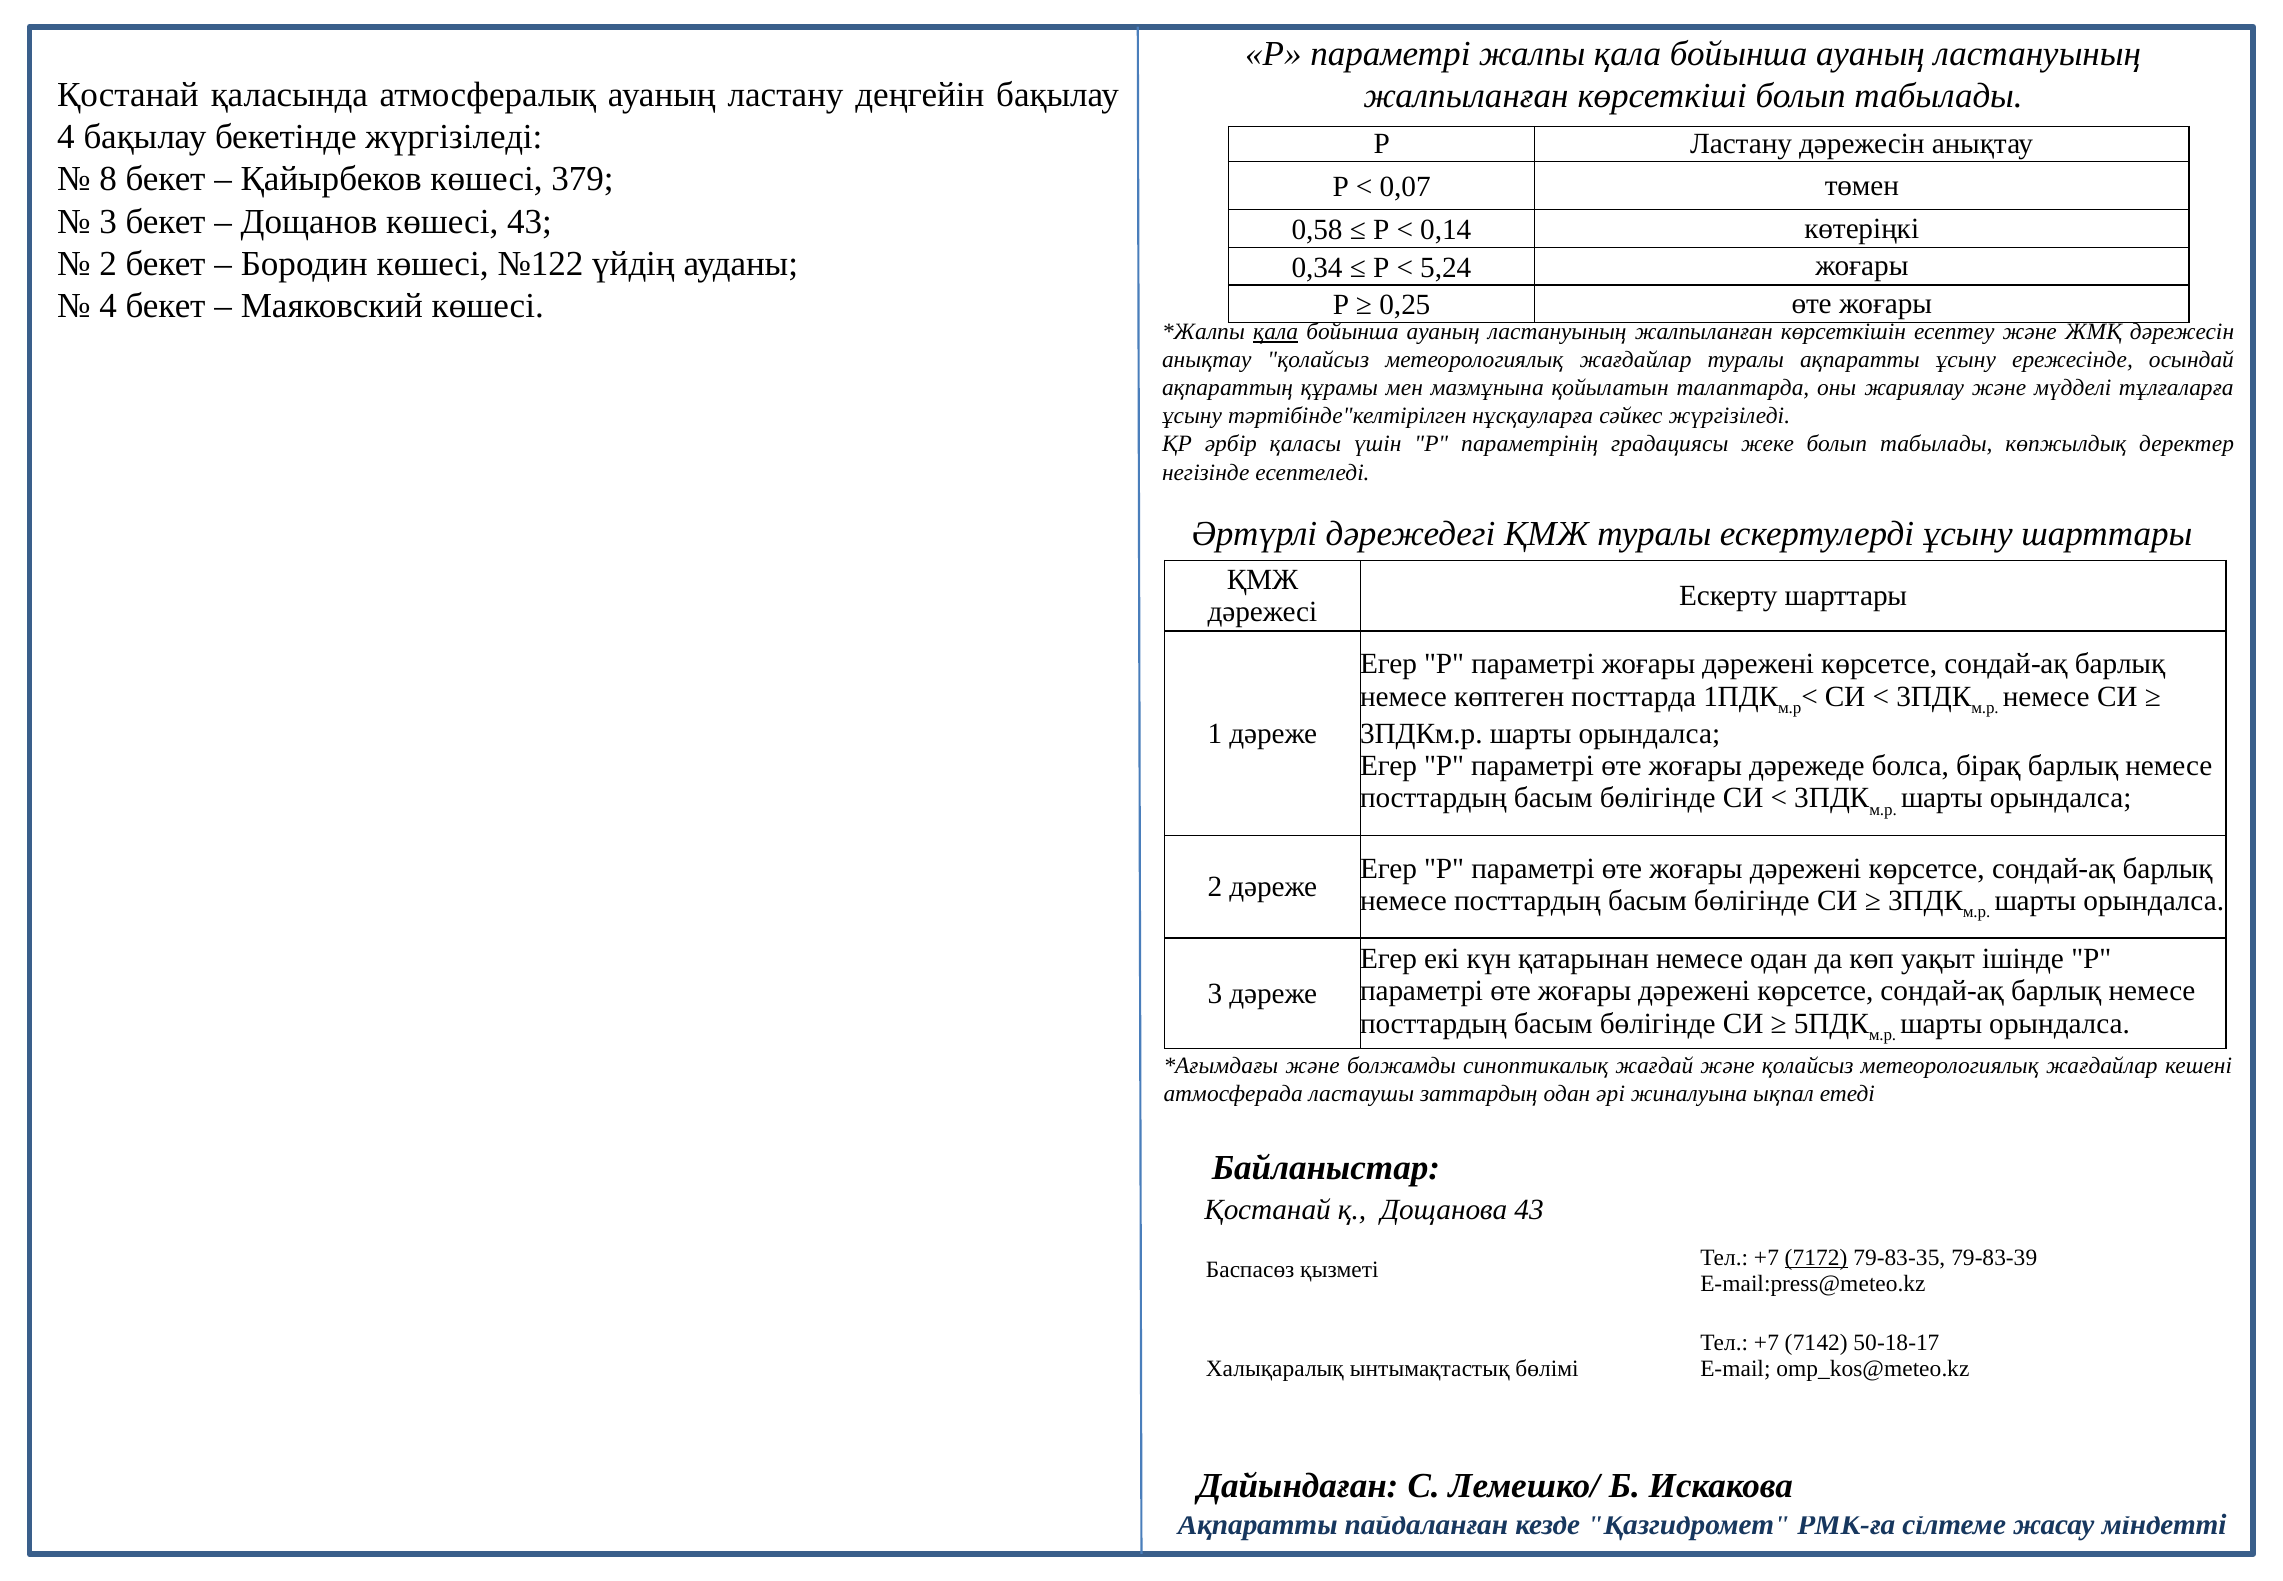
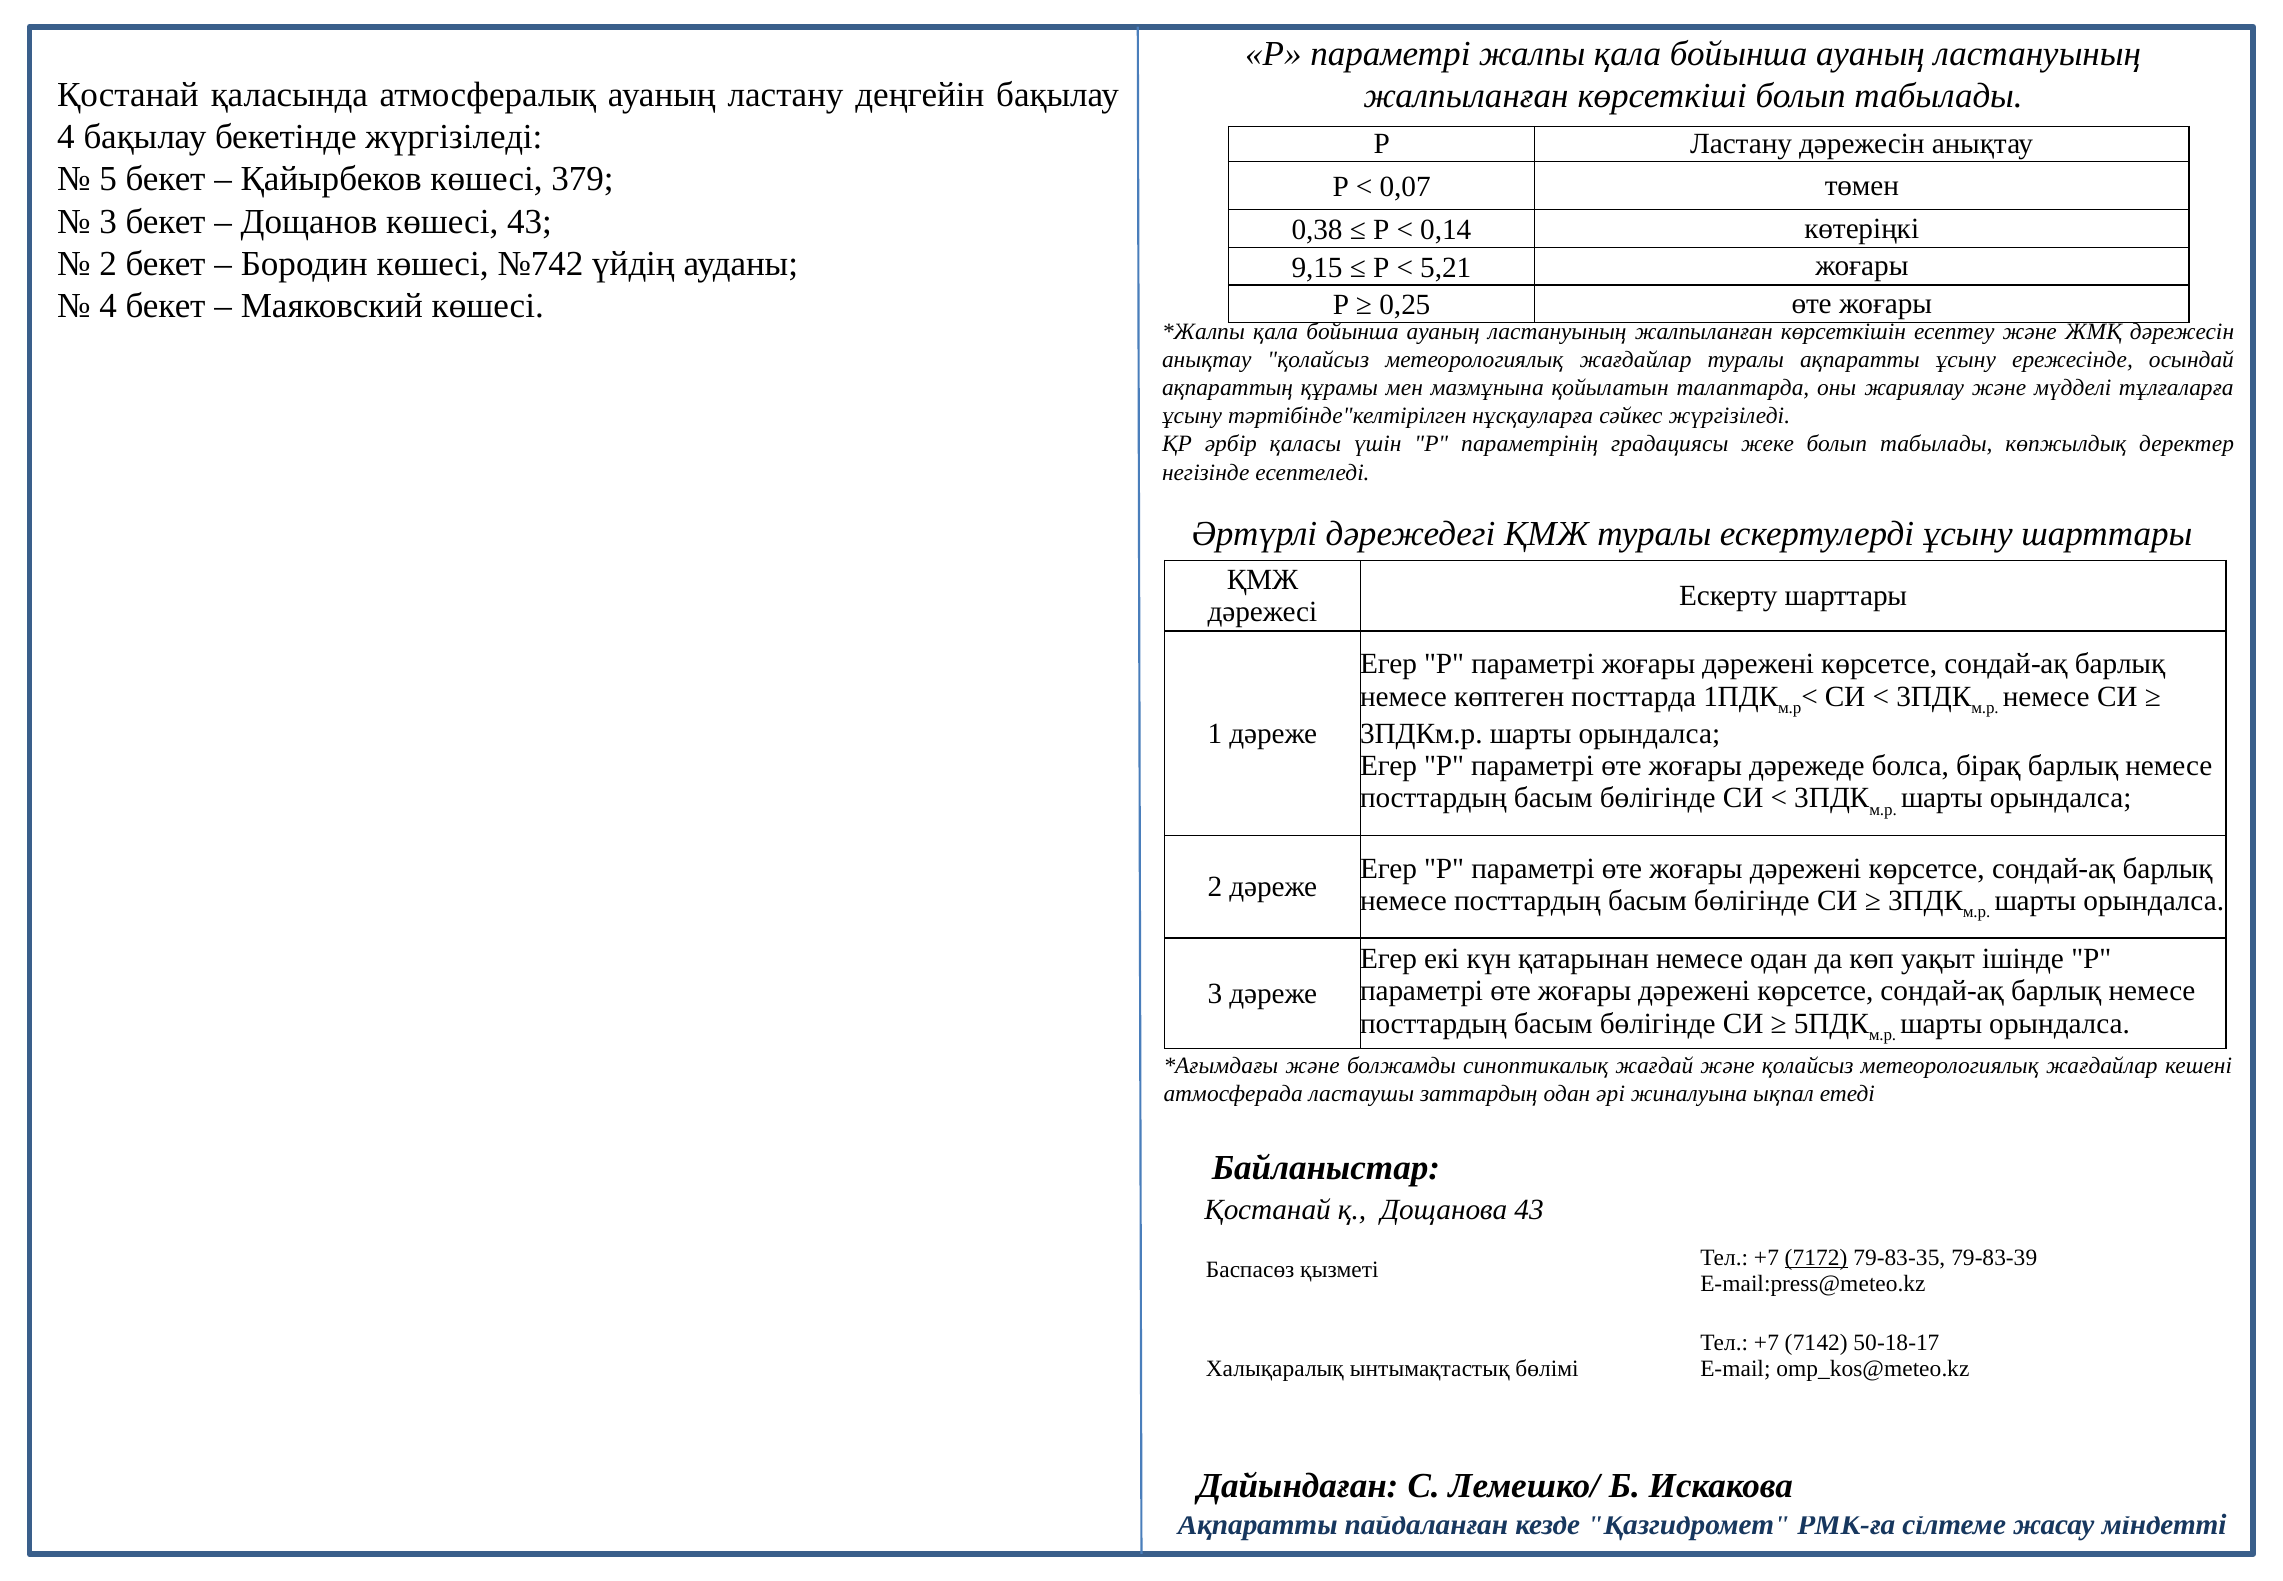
8: 8 -> 5
0,58: 0,58 -> 0,38
№122: №122 -> №742
0,34: 0,34 -> 9,15
5,24: 5,24 -> 5,21
қала at (1276, 332) underline: present -> none
